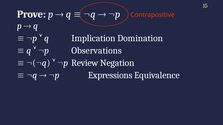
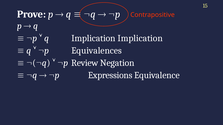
Implication Domination: Domination -> Implication
Observations: Observations -> Equivalences
